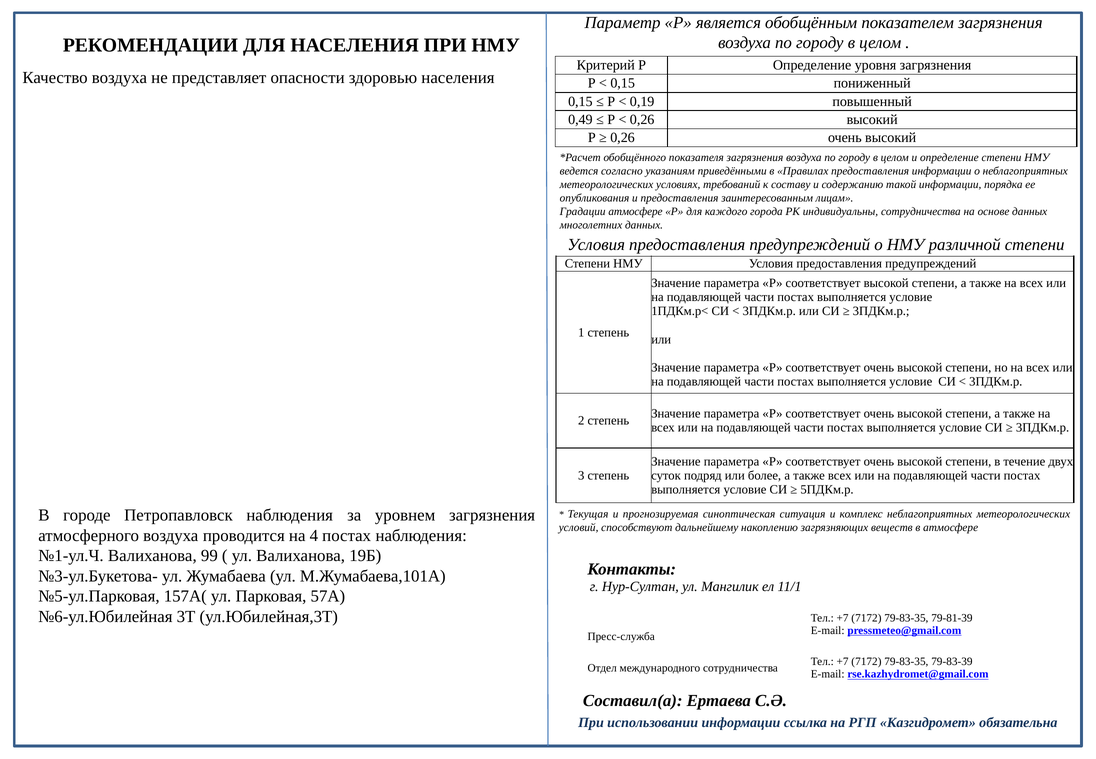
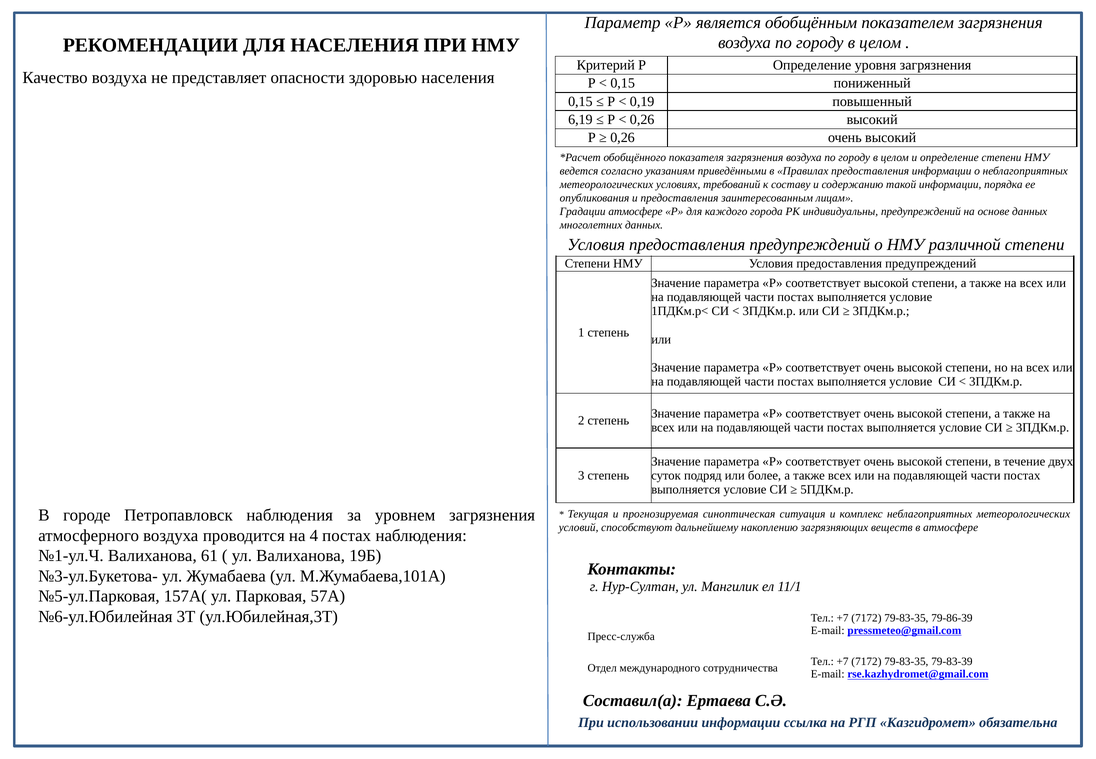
0,49: 0,49 -> 6,19
индивидуальны сотрудничества: сотрудничества -> предупреждений
99: 99 -> 61
79-81-39: 79-81-39 -> 79-86-39
